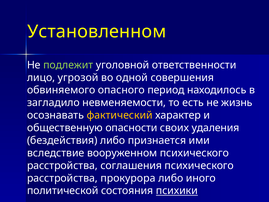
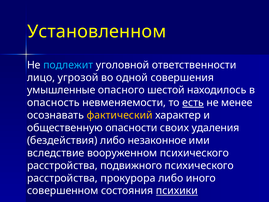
подлежит colour: light green -> light blue
обвиняемого: обвиняемого -> умышленные
период: период -> шестой
загладило: загладило -> опасность
есть underline: none -> present
жизнь: жизнь -> менее
признается: признается -> незаконное
соглашения: соглашения -> подвижного
политической: политической -> совершенном
